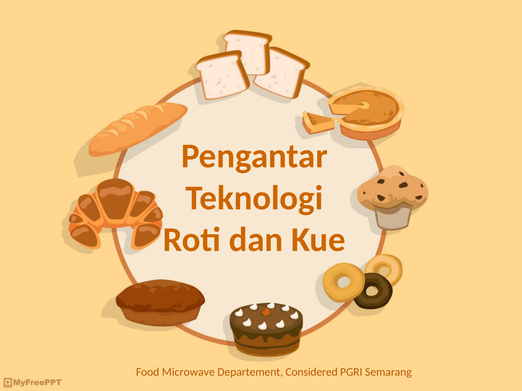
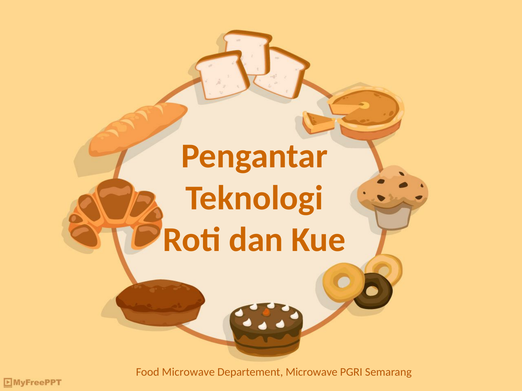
Departement Considered: Considered -> Microwave
